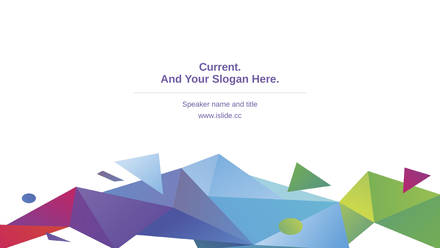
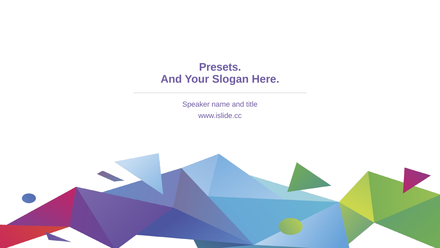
Current: Current -> Presets
